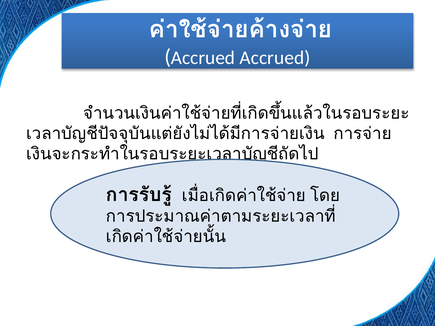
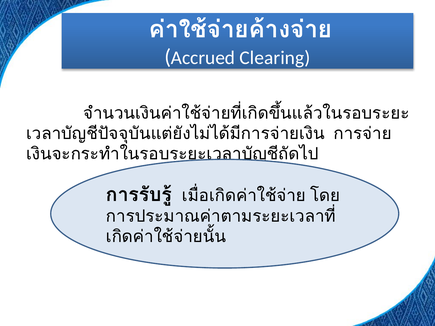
Accrued Accrued: Accrued -> Clearing
